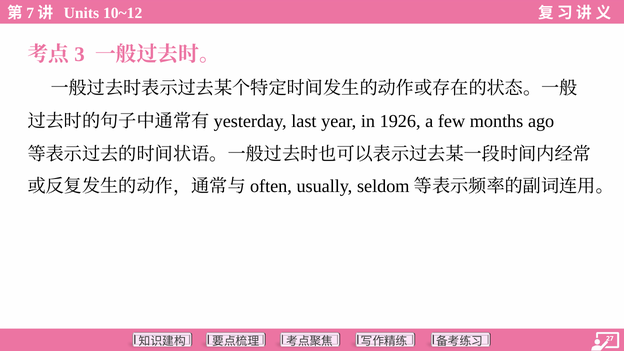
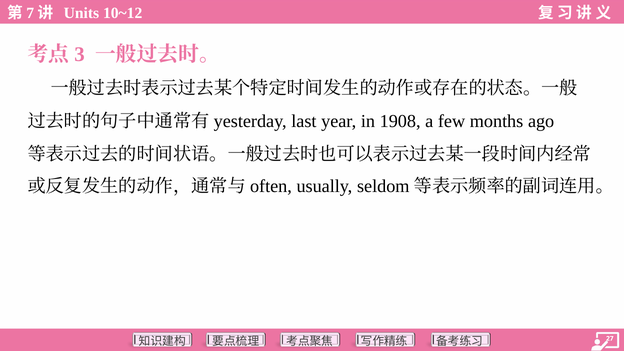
1926: 1926 -> 1908
